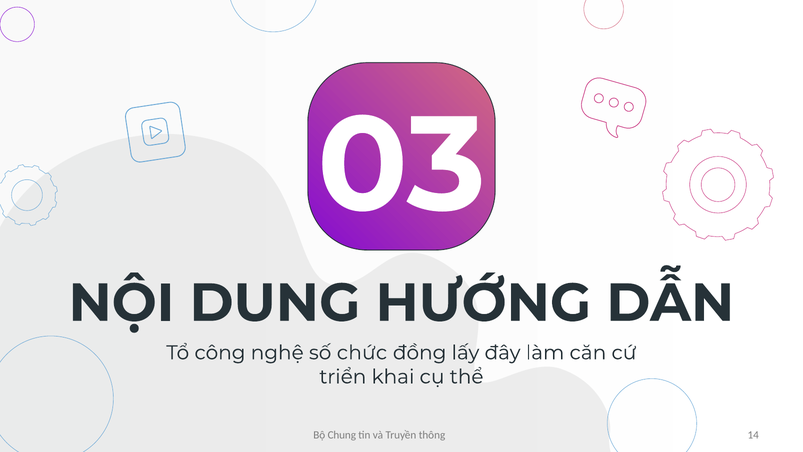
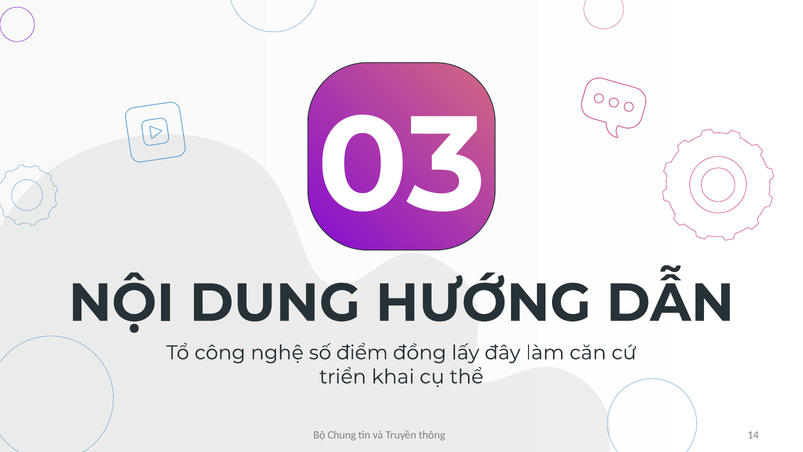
chức: chức -> điểm
